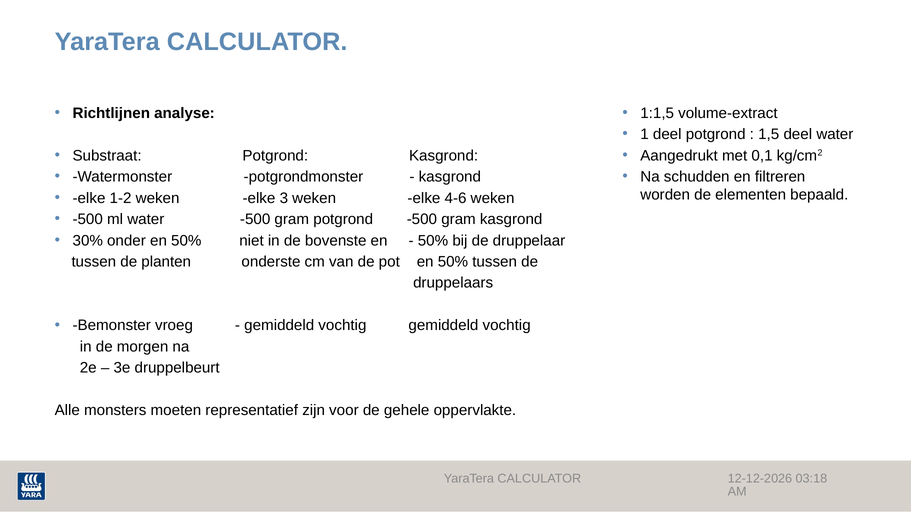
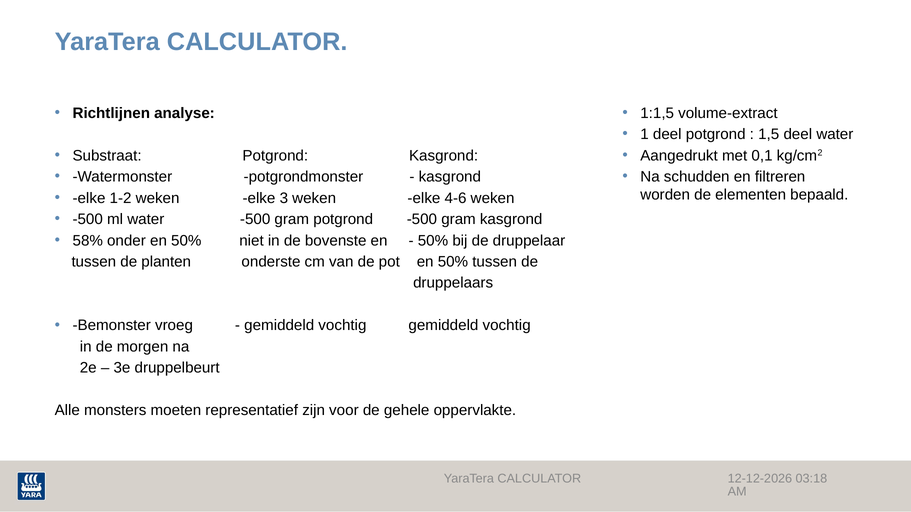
30%: 30% -> 58%
